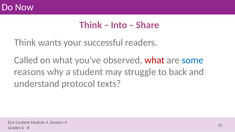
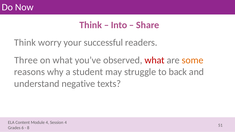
wants: wants -> worry
Called: Called -> Three
some colour: blue -> orange
protocol: protocol -> negative
